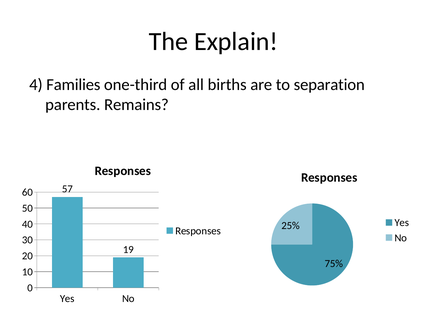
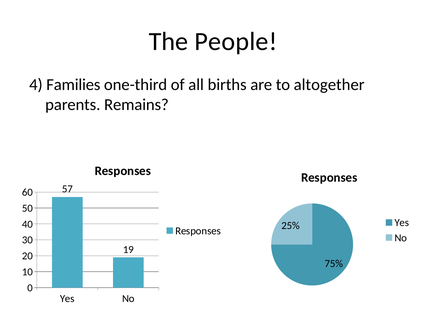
Explain: Explain -> People
separation: separation -> altogether
